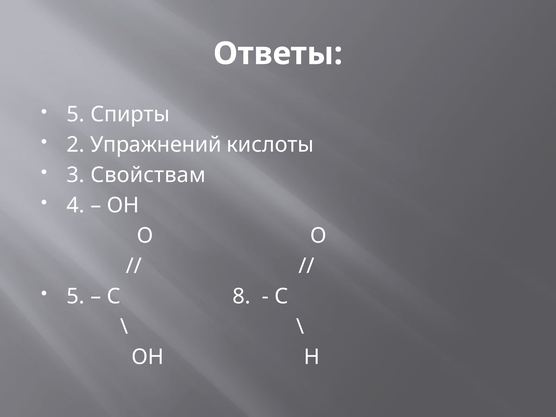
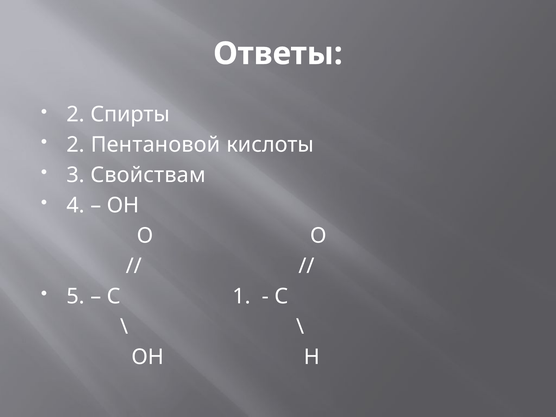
5 at (76, 115): 5 -> 2
Упражнений: Упражнений -> Пентановой
8: 8 -> 1
